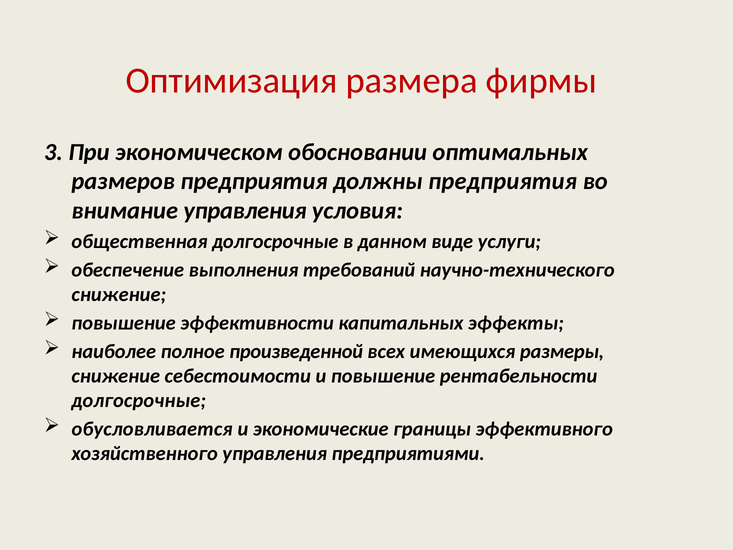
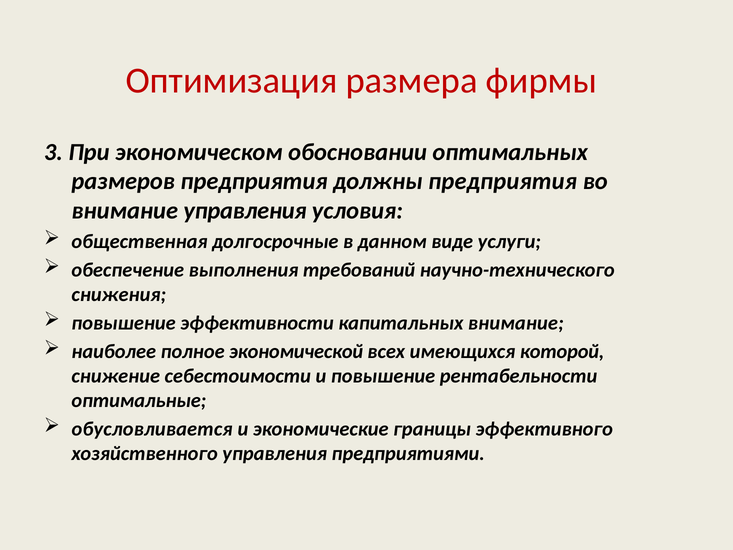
снижение at (119, 294): снижение -> снижения
капитальных эффекты: эффекты -> внимание
произведенной: произведенной -> экономической
размеры: размеры -> которой
долгосрочные at (139, 400): долгосрочные -> оптимальные
